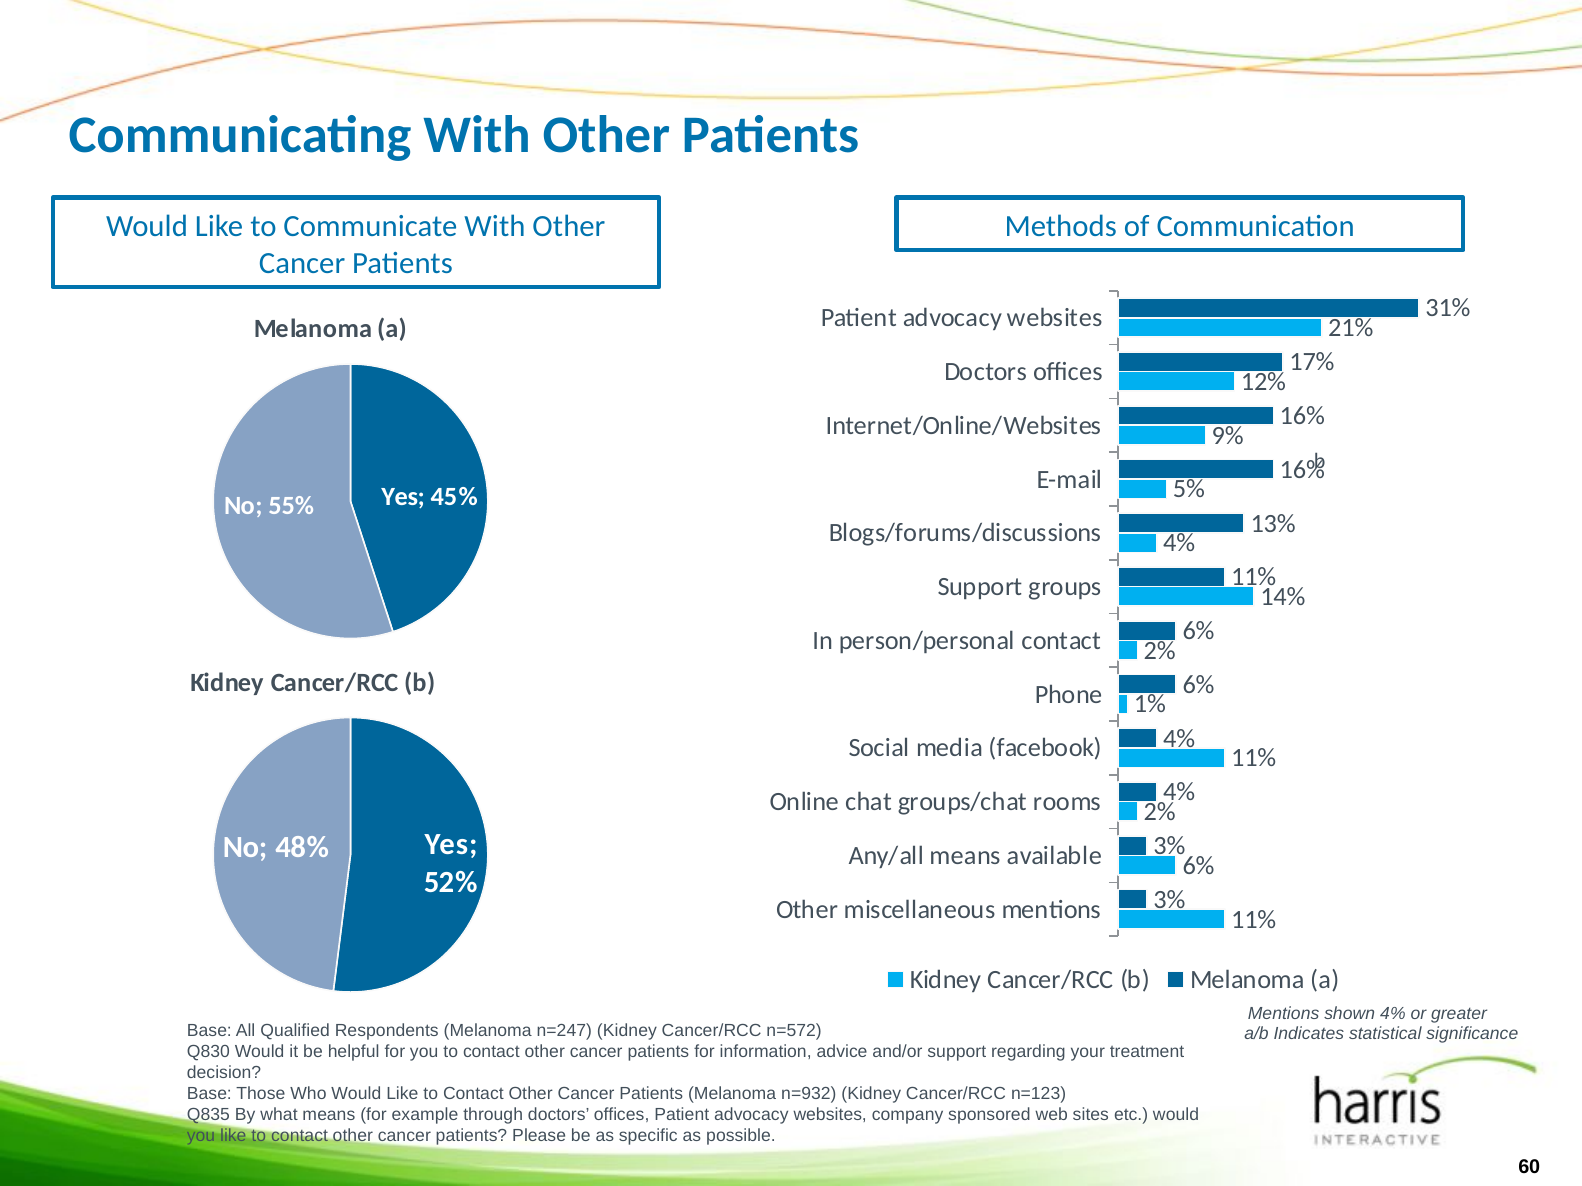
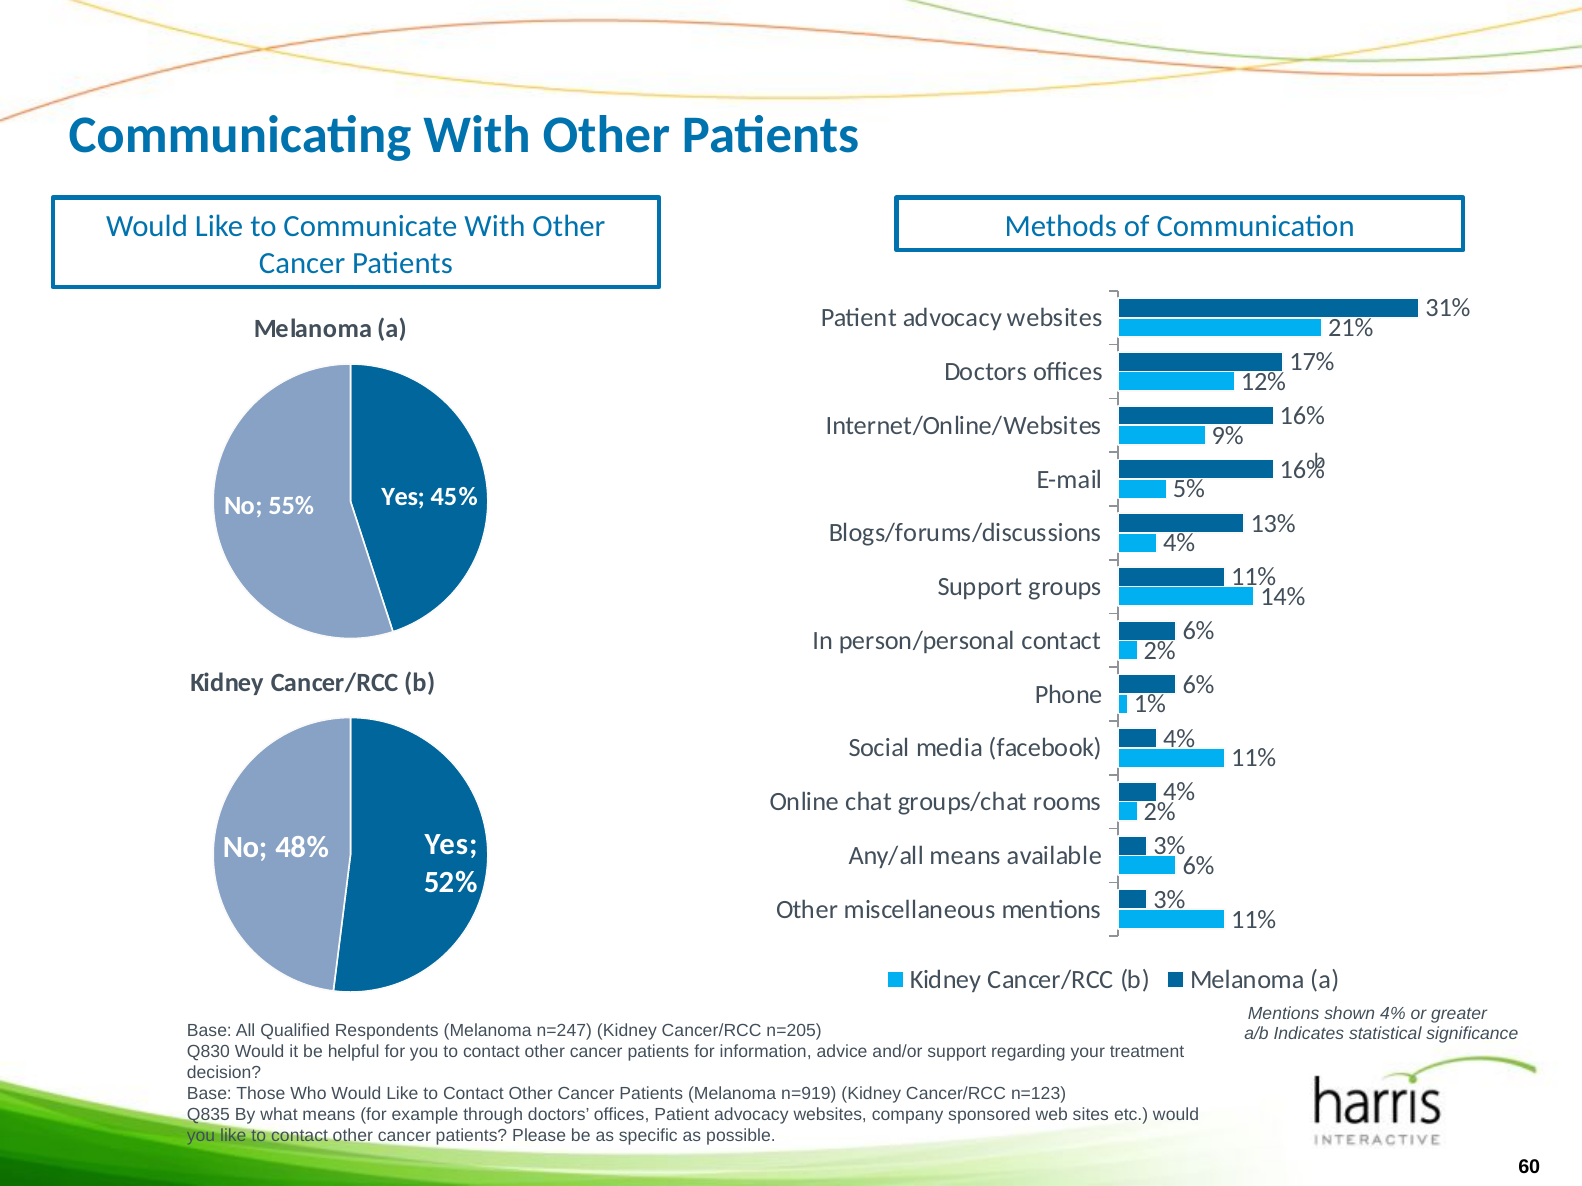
n=572: n=572 -> n=205
n=932: n=932 -> n=919
